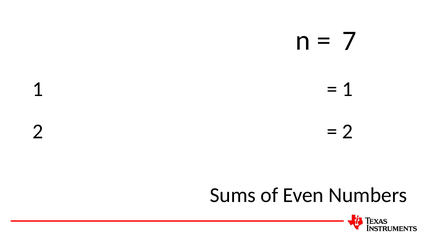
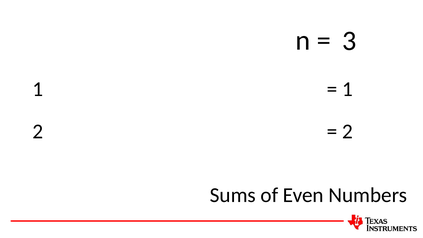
7: 7 -> 3
